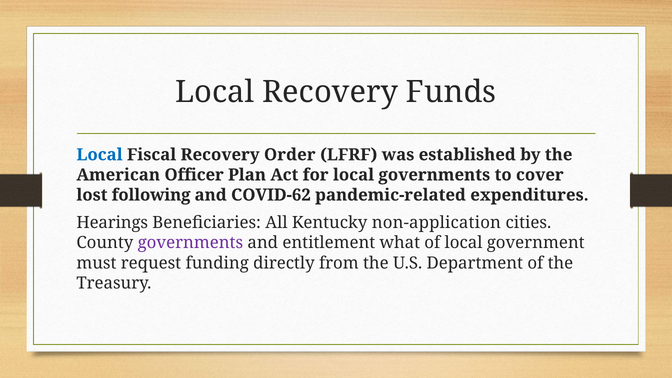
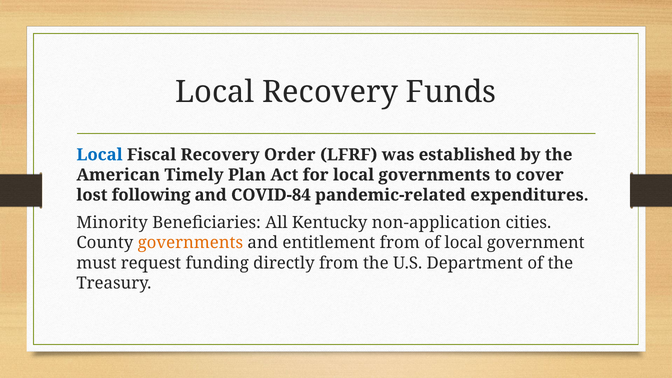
Officer: Officer -> Timely
COVID-62: COVID-62 -> COVID-84
Hearings: Hearings -> Minority
governments at (190, 243) colour: purple -> orange
entitlement what: what -> from
